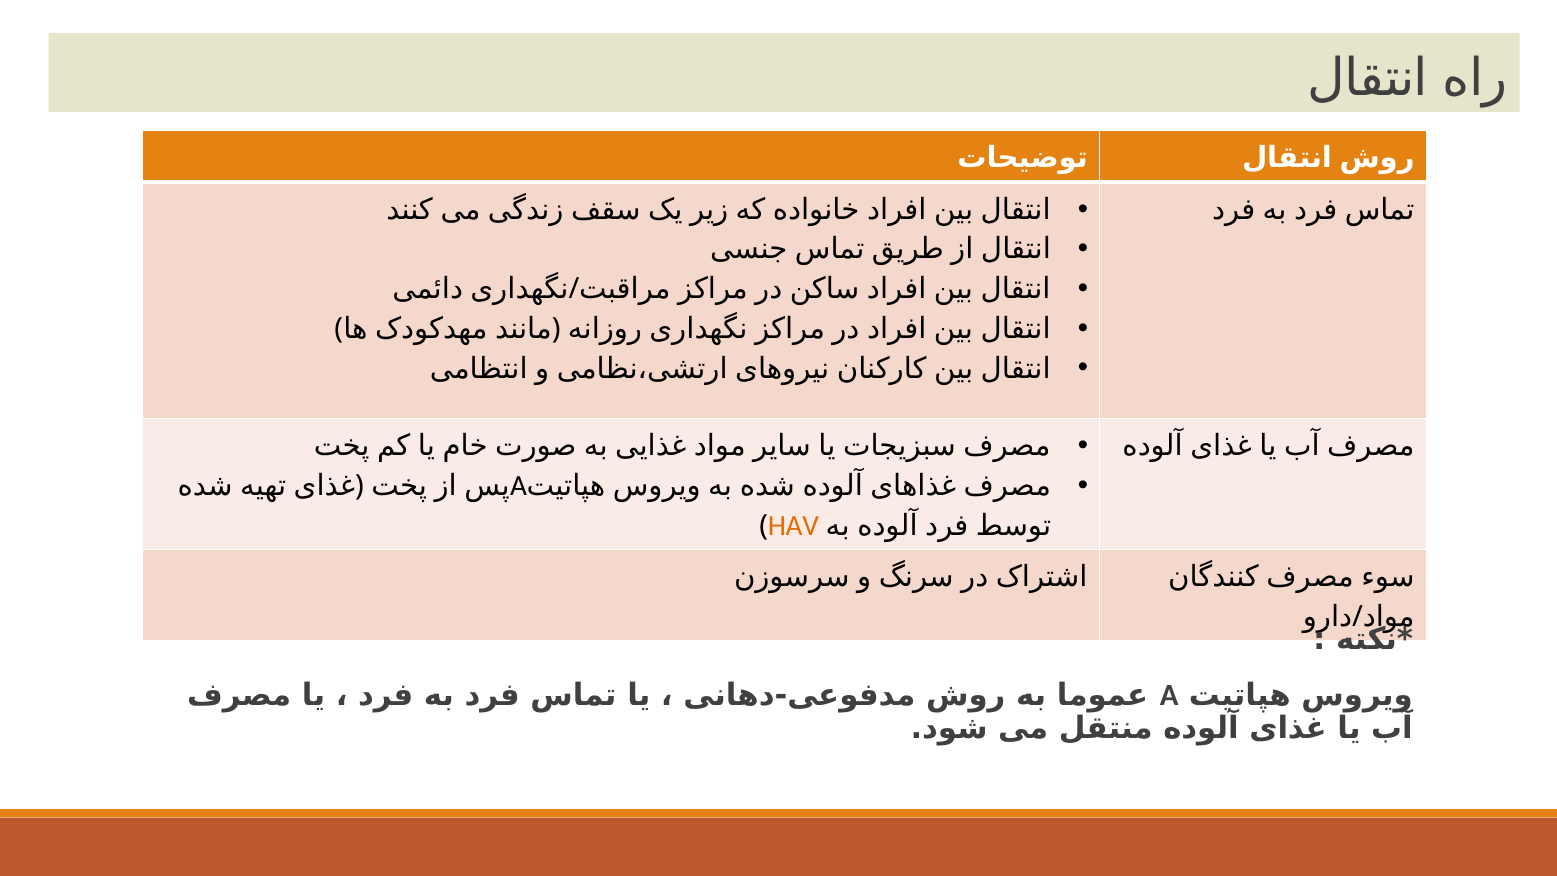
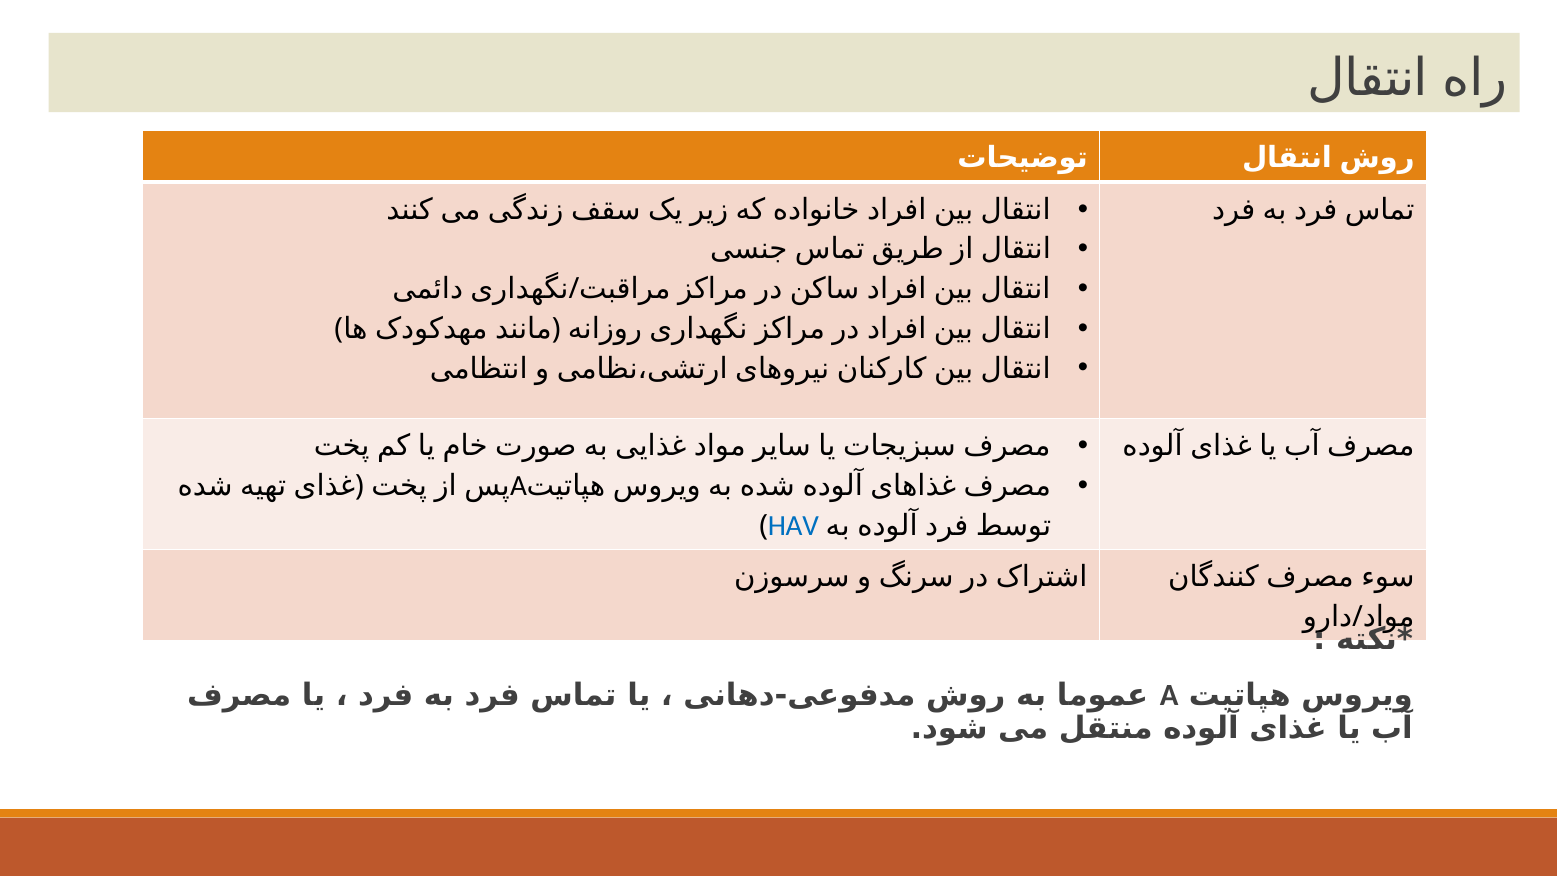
HAV colour: orange -> blue
